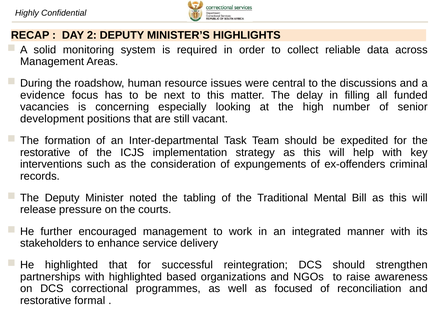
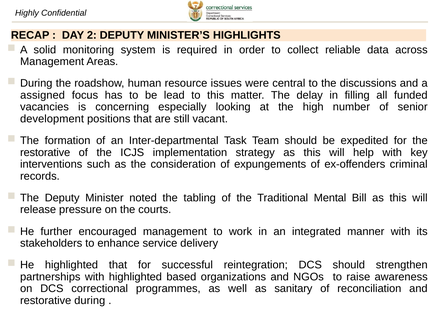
evidence: evidence -> assigned
next: next -> lead
focused: focused -> sanitary
restorative formal: formal -> during
